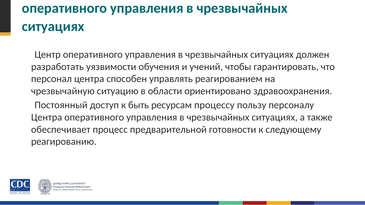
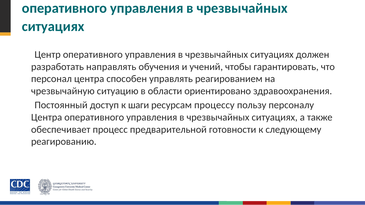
уязвимости: уязвимости -> направлять
быть: быть -> шаги
